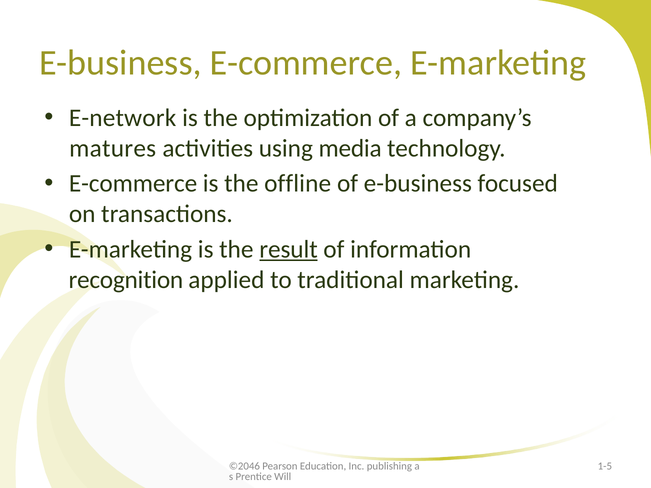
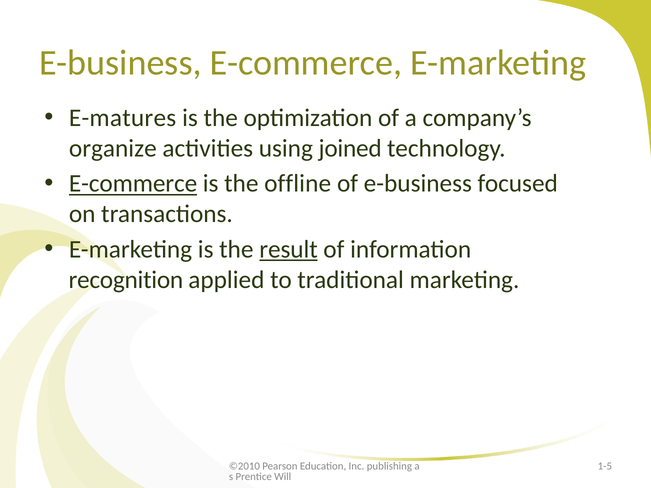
E-network: E-network -> E-matures
matures: matures -> organize
media: media -> joined
E-commerce at (133, 184) underline: none -> present
©2046: ©2046 -> ©2010
